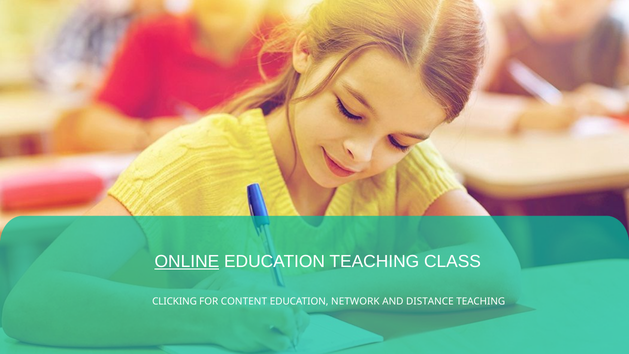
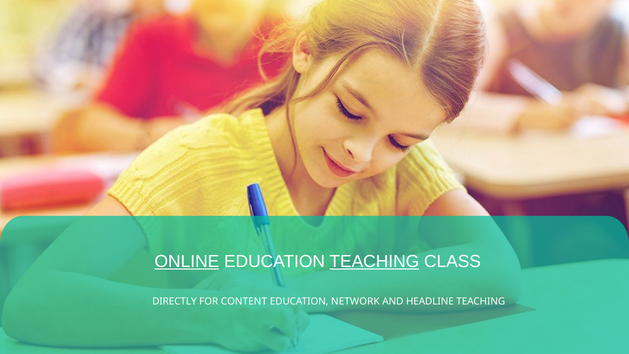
TEACHING at (374, 261) underline: none -> present
CLICKING: CLICKING -> DIRECTLY
DISTANCE: DISTANCE -> HEADLINE
